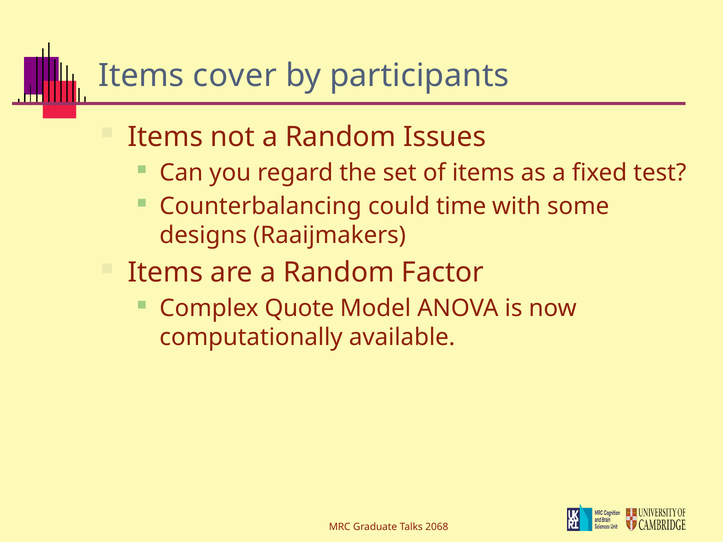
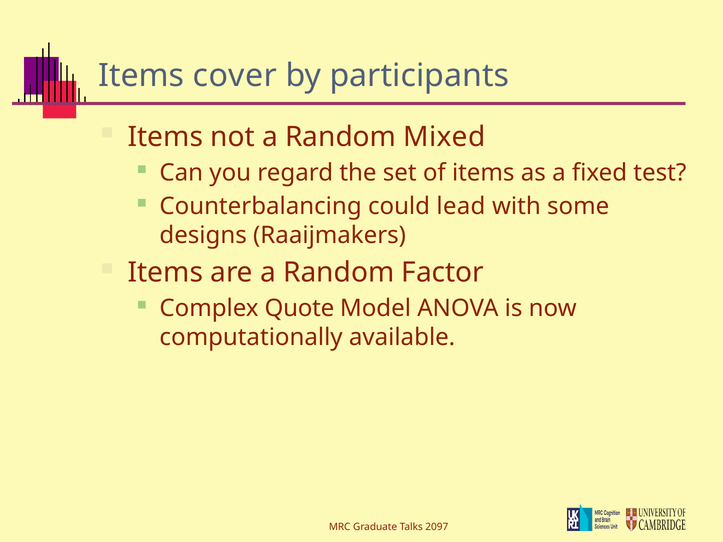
Issues: Issues -> Mixed
time: time -> lead
2068: 2068 -> 2097
